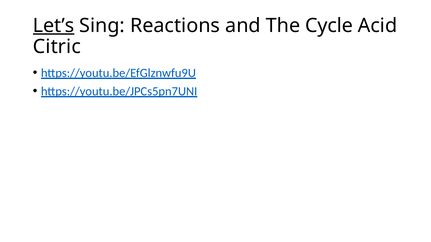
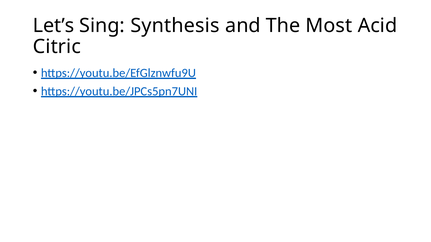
Let’s underline: present -> none
Reactions: Reactions -> Synthesis
Cycle: Cycle -> Most
